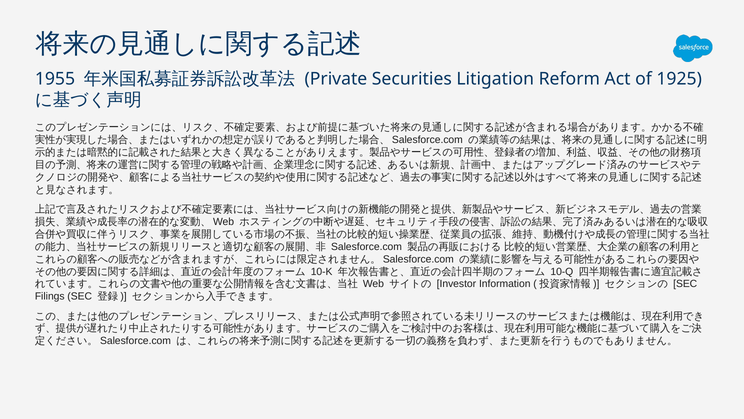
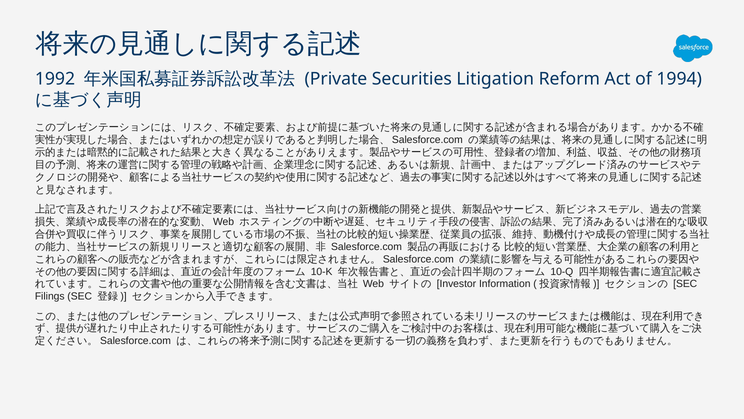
1955: 1955 -> 1992
1925: 1925 -> 1994
